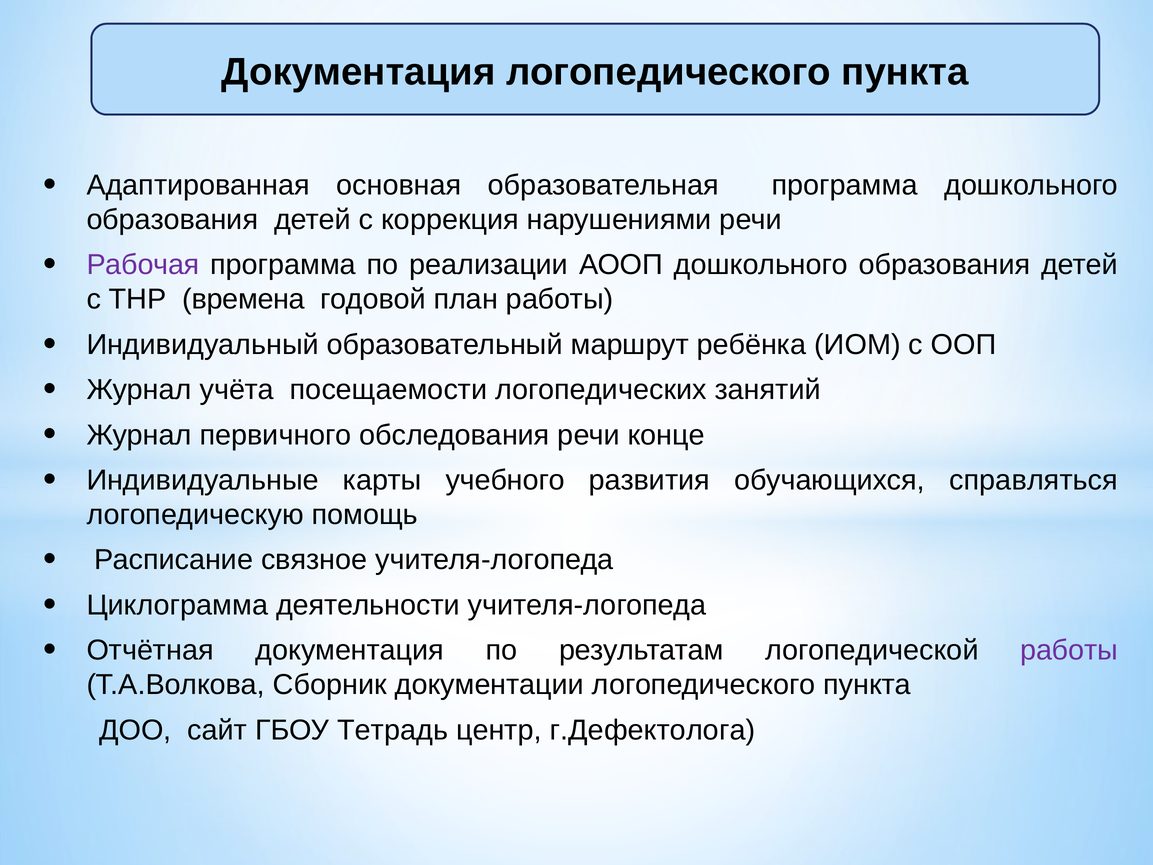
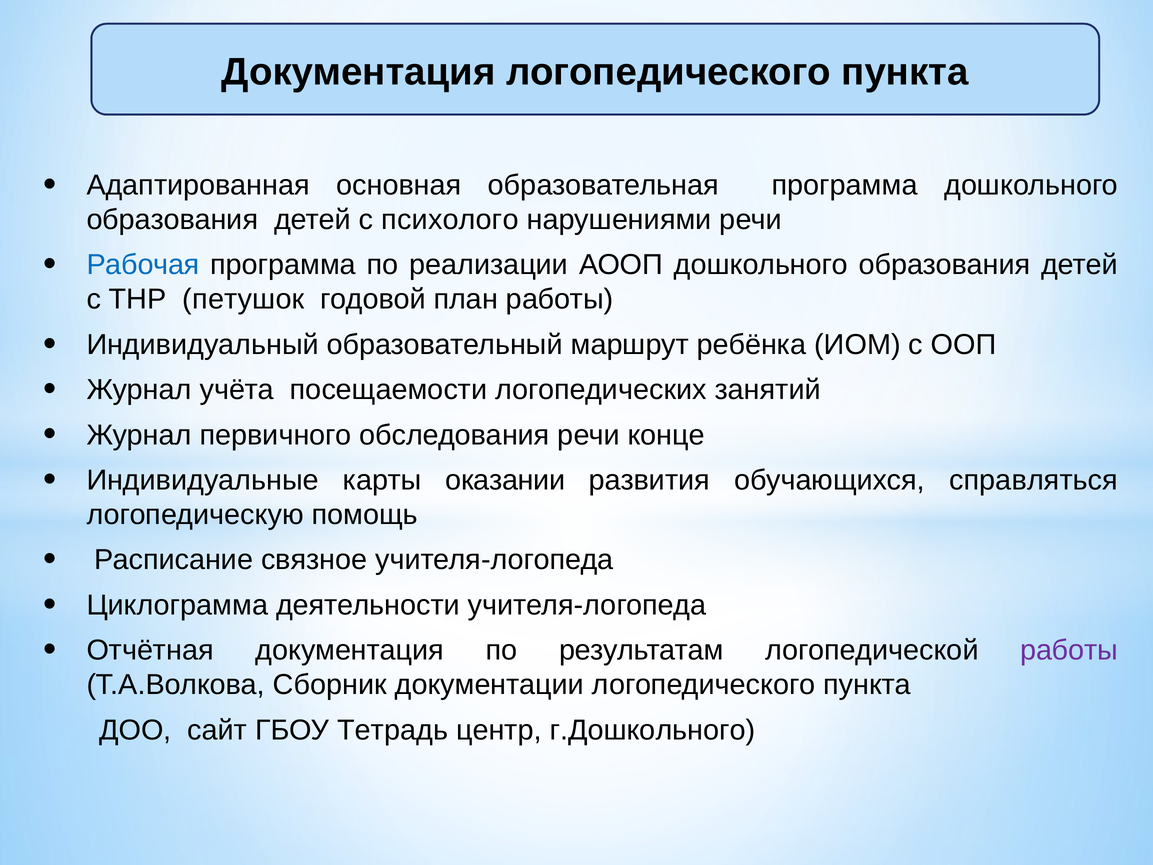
коррекция: коррекция -> психолого
Рабочая colour: purple -> blue
времена: времена -> петушок
учебного: учебного -> оказании
г.Дефектолога: г.Дефектолога -> г.Дошкольного
